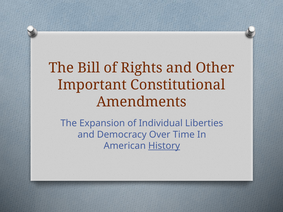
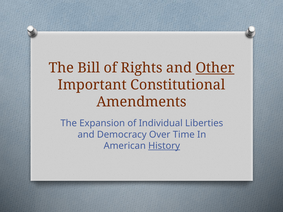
Other underline: none -> present
